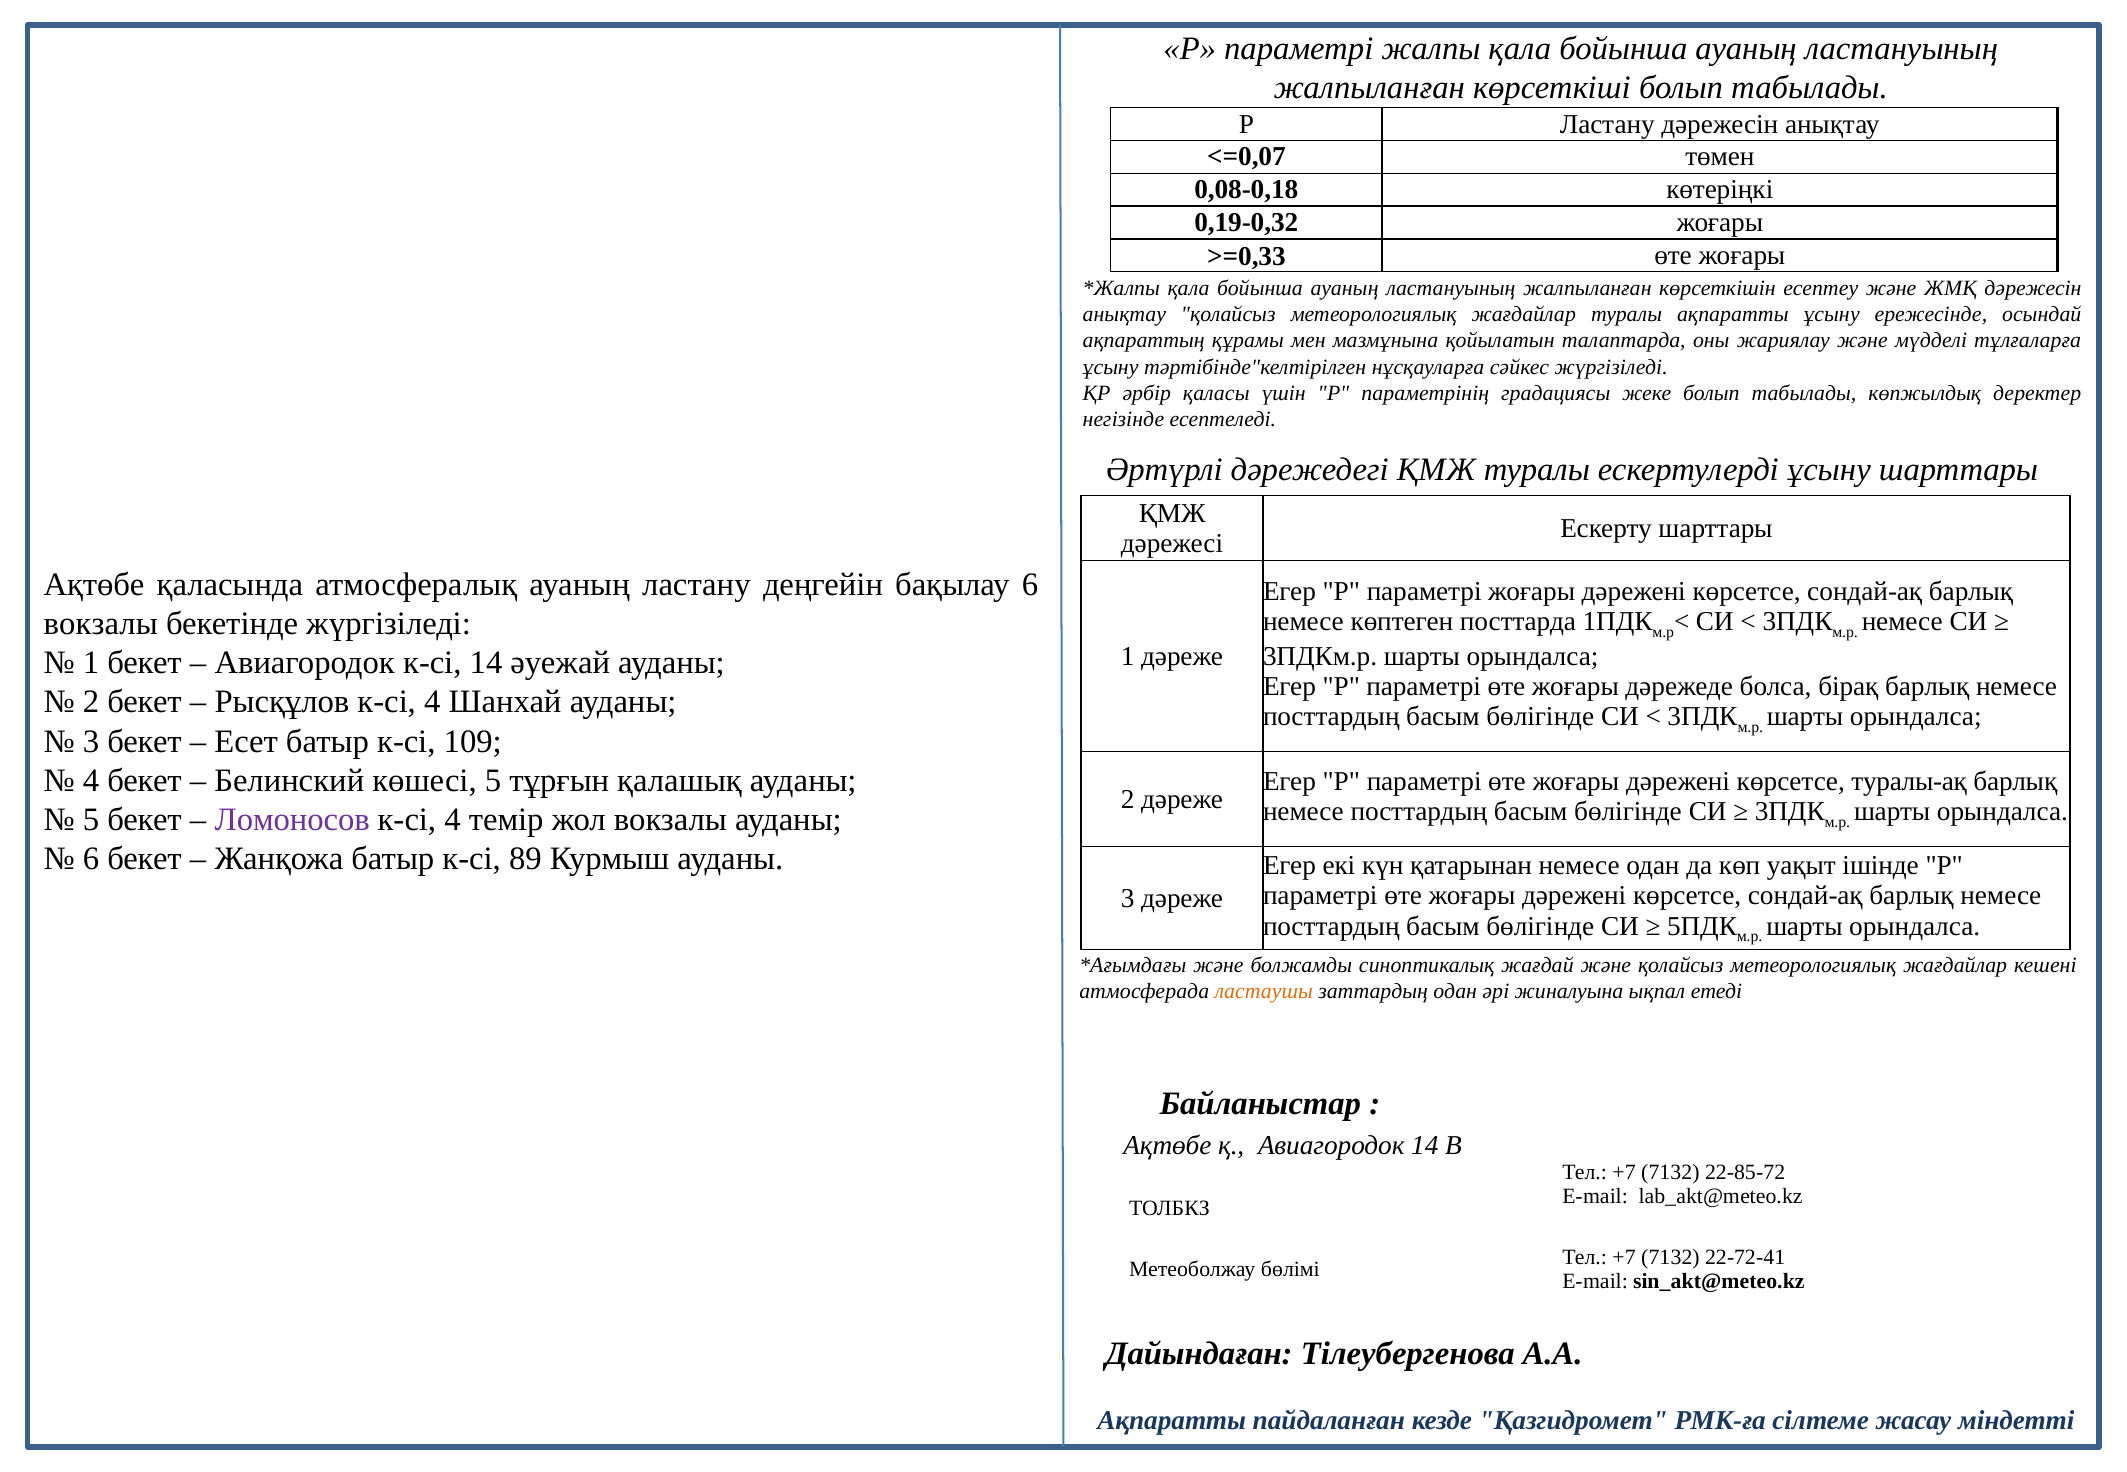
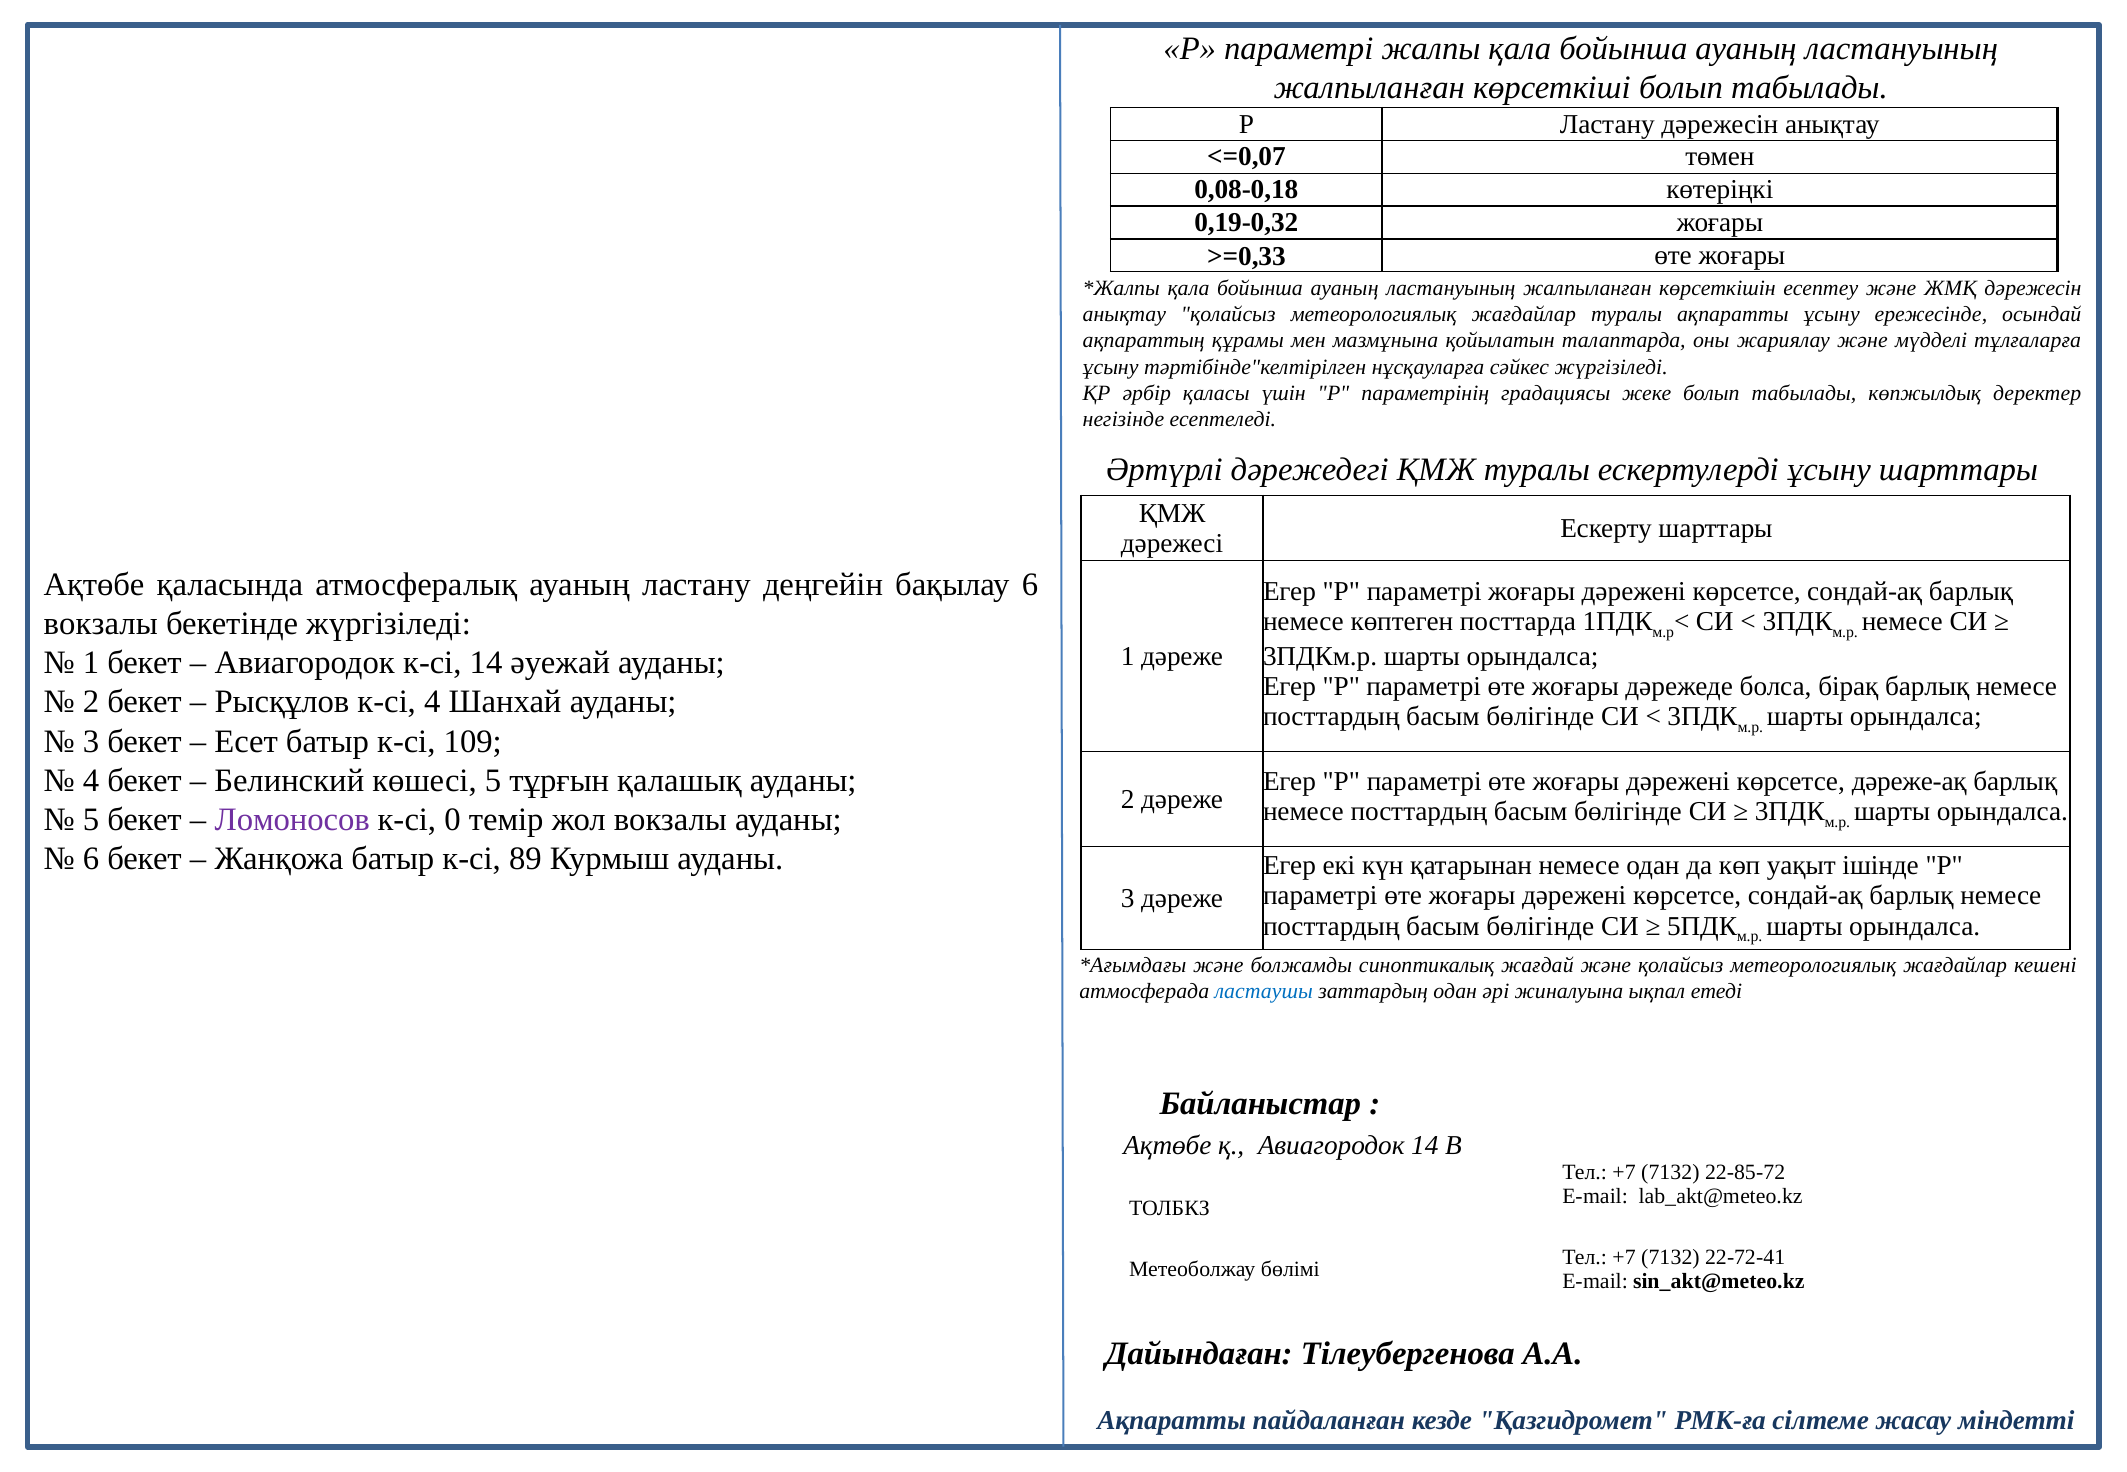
туралы-ақ: туралы-ақ -> дәреже-ақ
4 at (453, 820): 4 -> 0
ластаушы colour: orange -> blue
